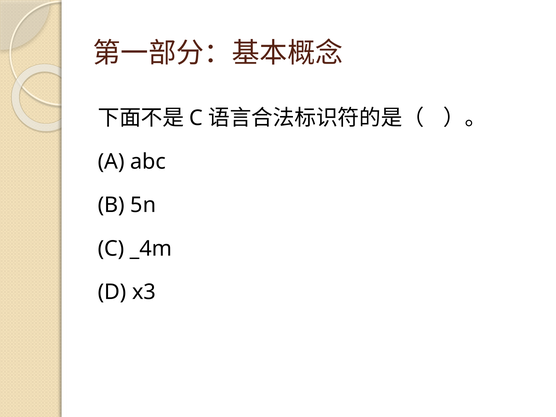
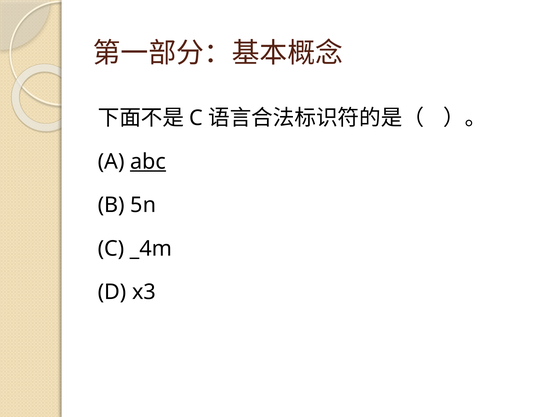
abc underline: none -> present
